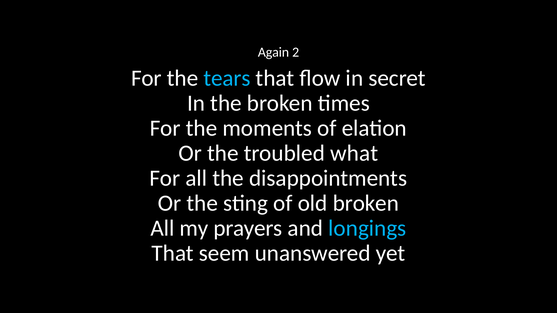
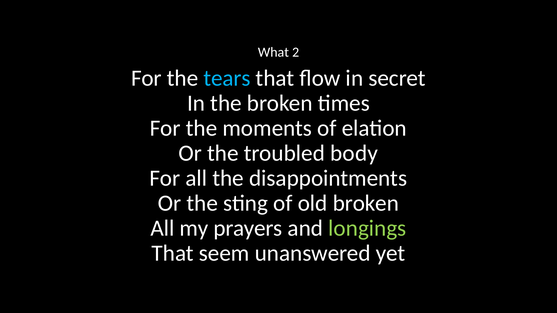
Again: Again -> What
what: what -> body
longings colour: light blue -> light green
